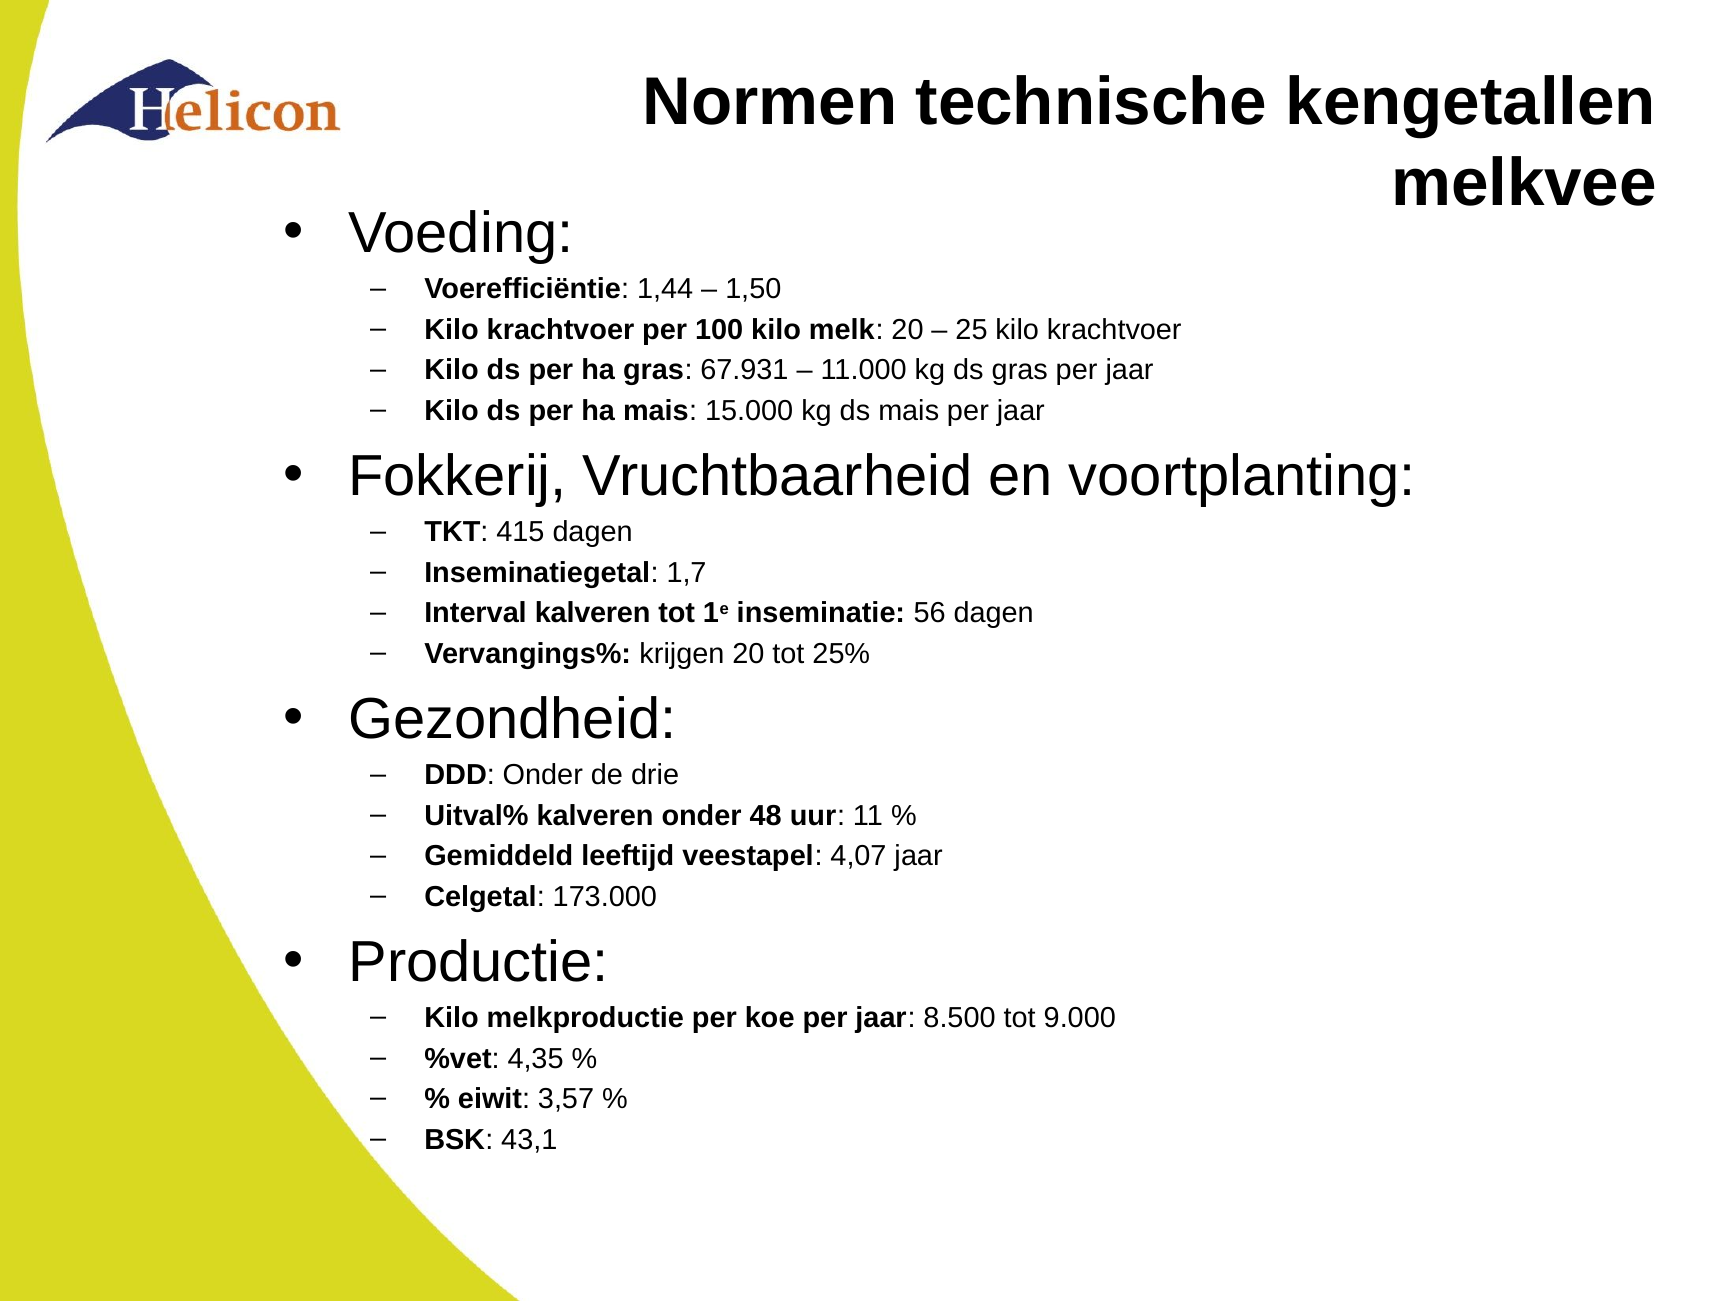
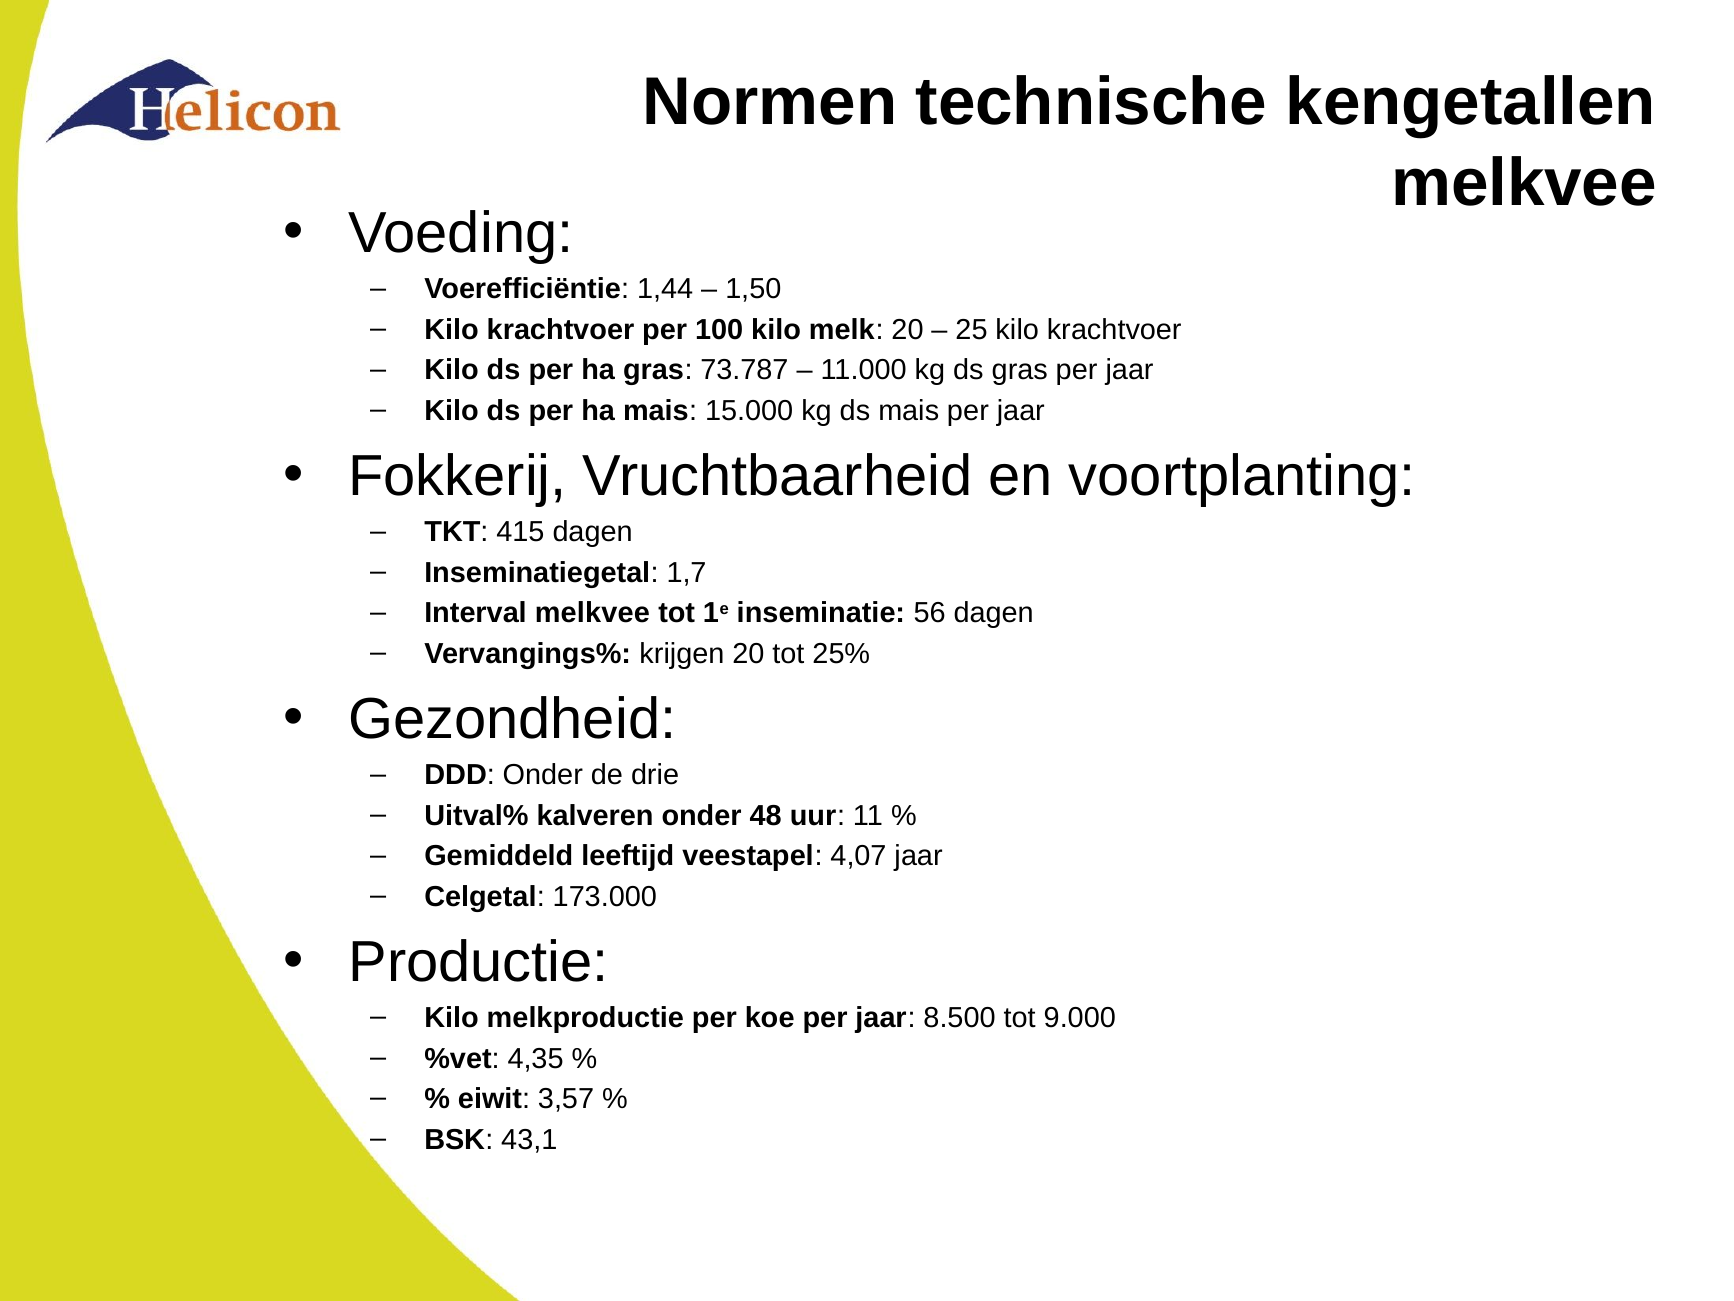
67.931: 67.931 -> 73.787
Interval kalveren: kalveren -> melkvee
